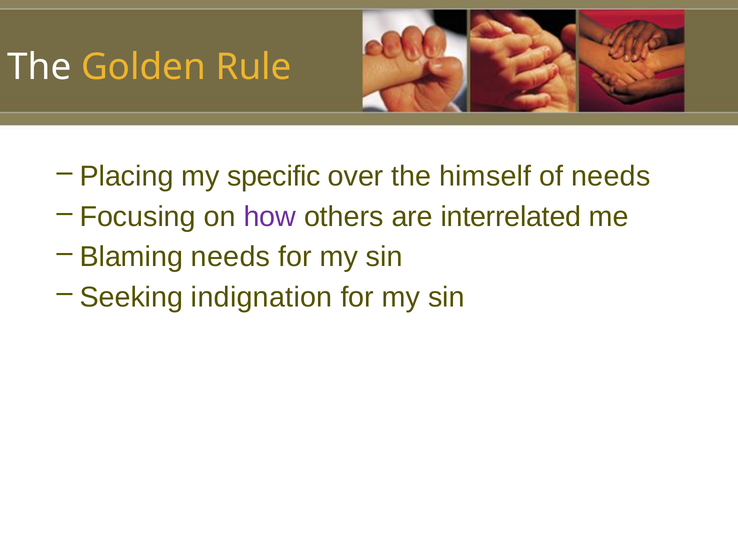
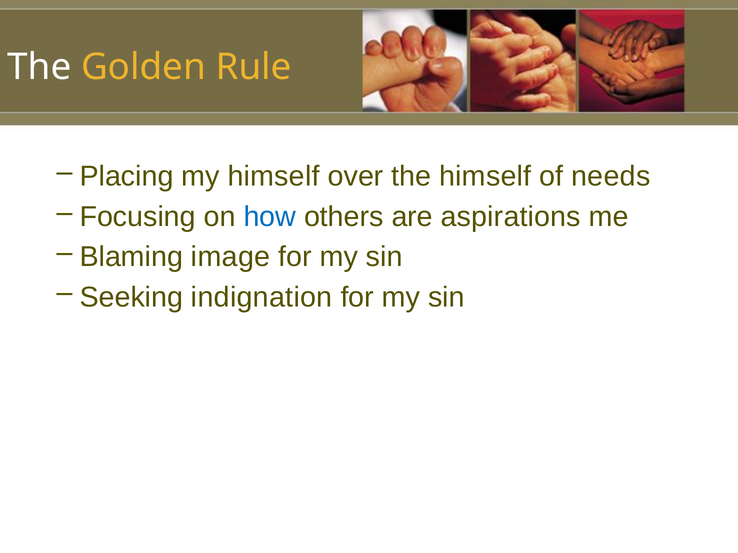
my specific: specific -> himself
how colour: purple -> blue
interrelated: interrelated -> aspirations
Blaming needs: needs -> image
